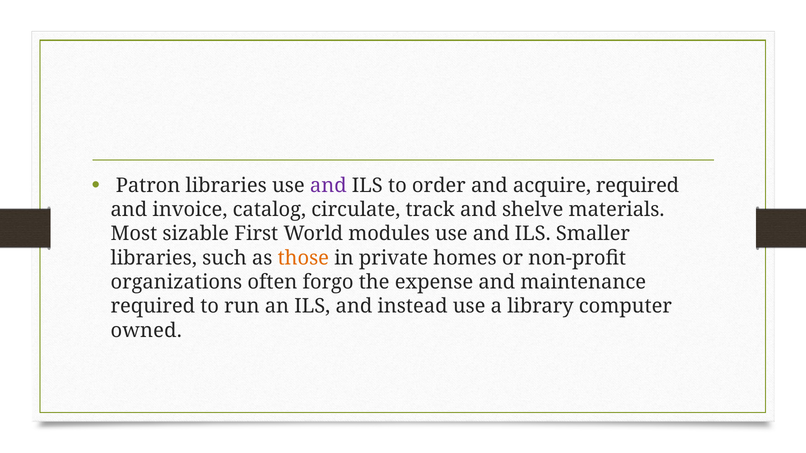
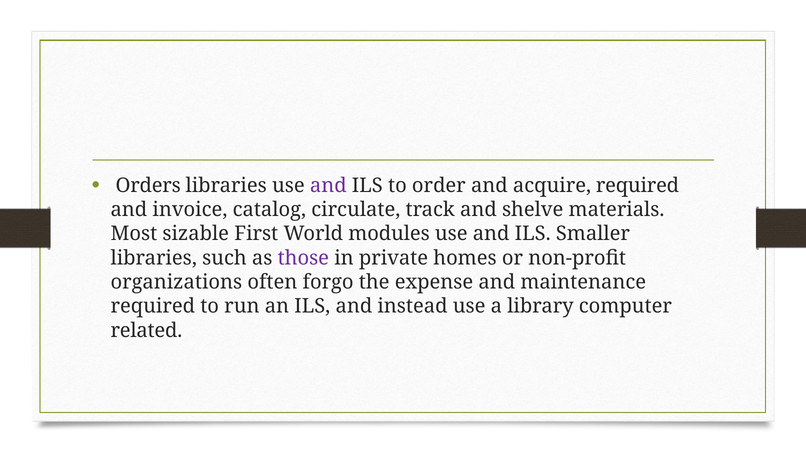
Patron: Patron -> Orders
those colour: orange -> purple
owned: owned -> related
